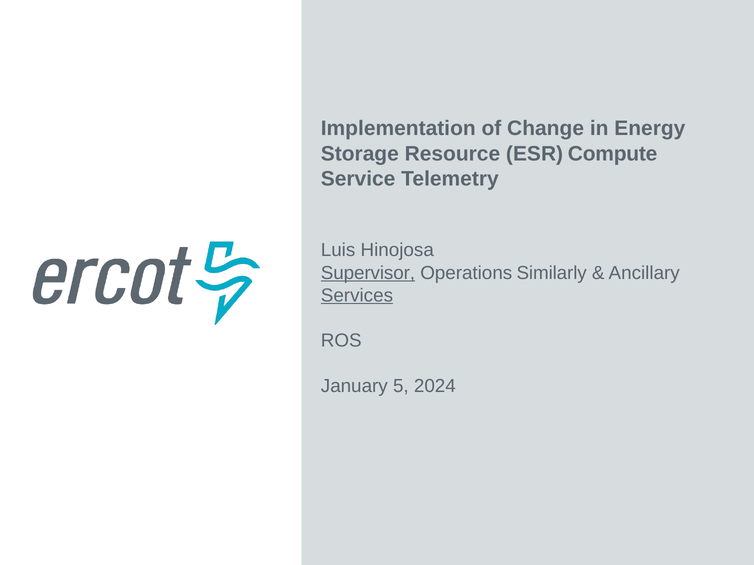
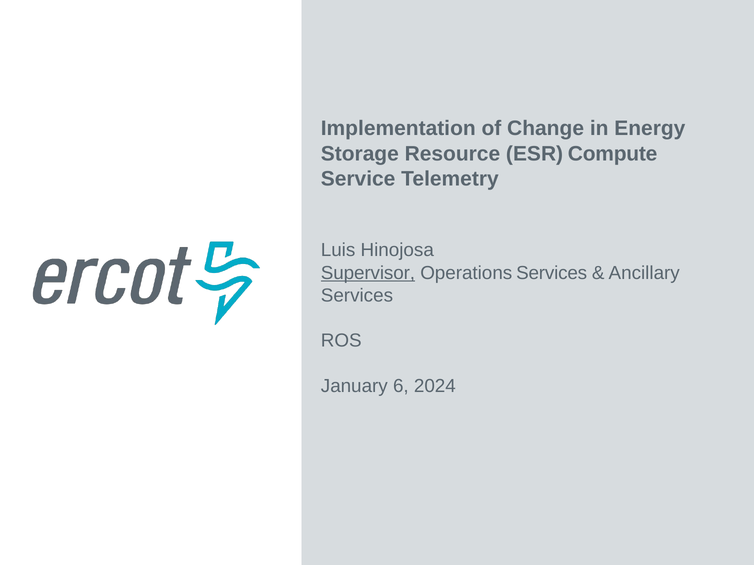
Operations Similarly: Similarly -> Services
Services at (357, 296) underline: present -> none
5: 5 -> 6
